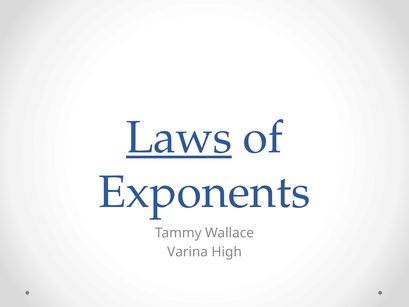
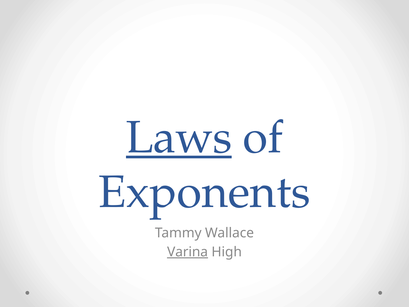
Varina underline: none -> present
